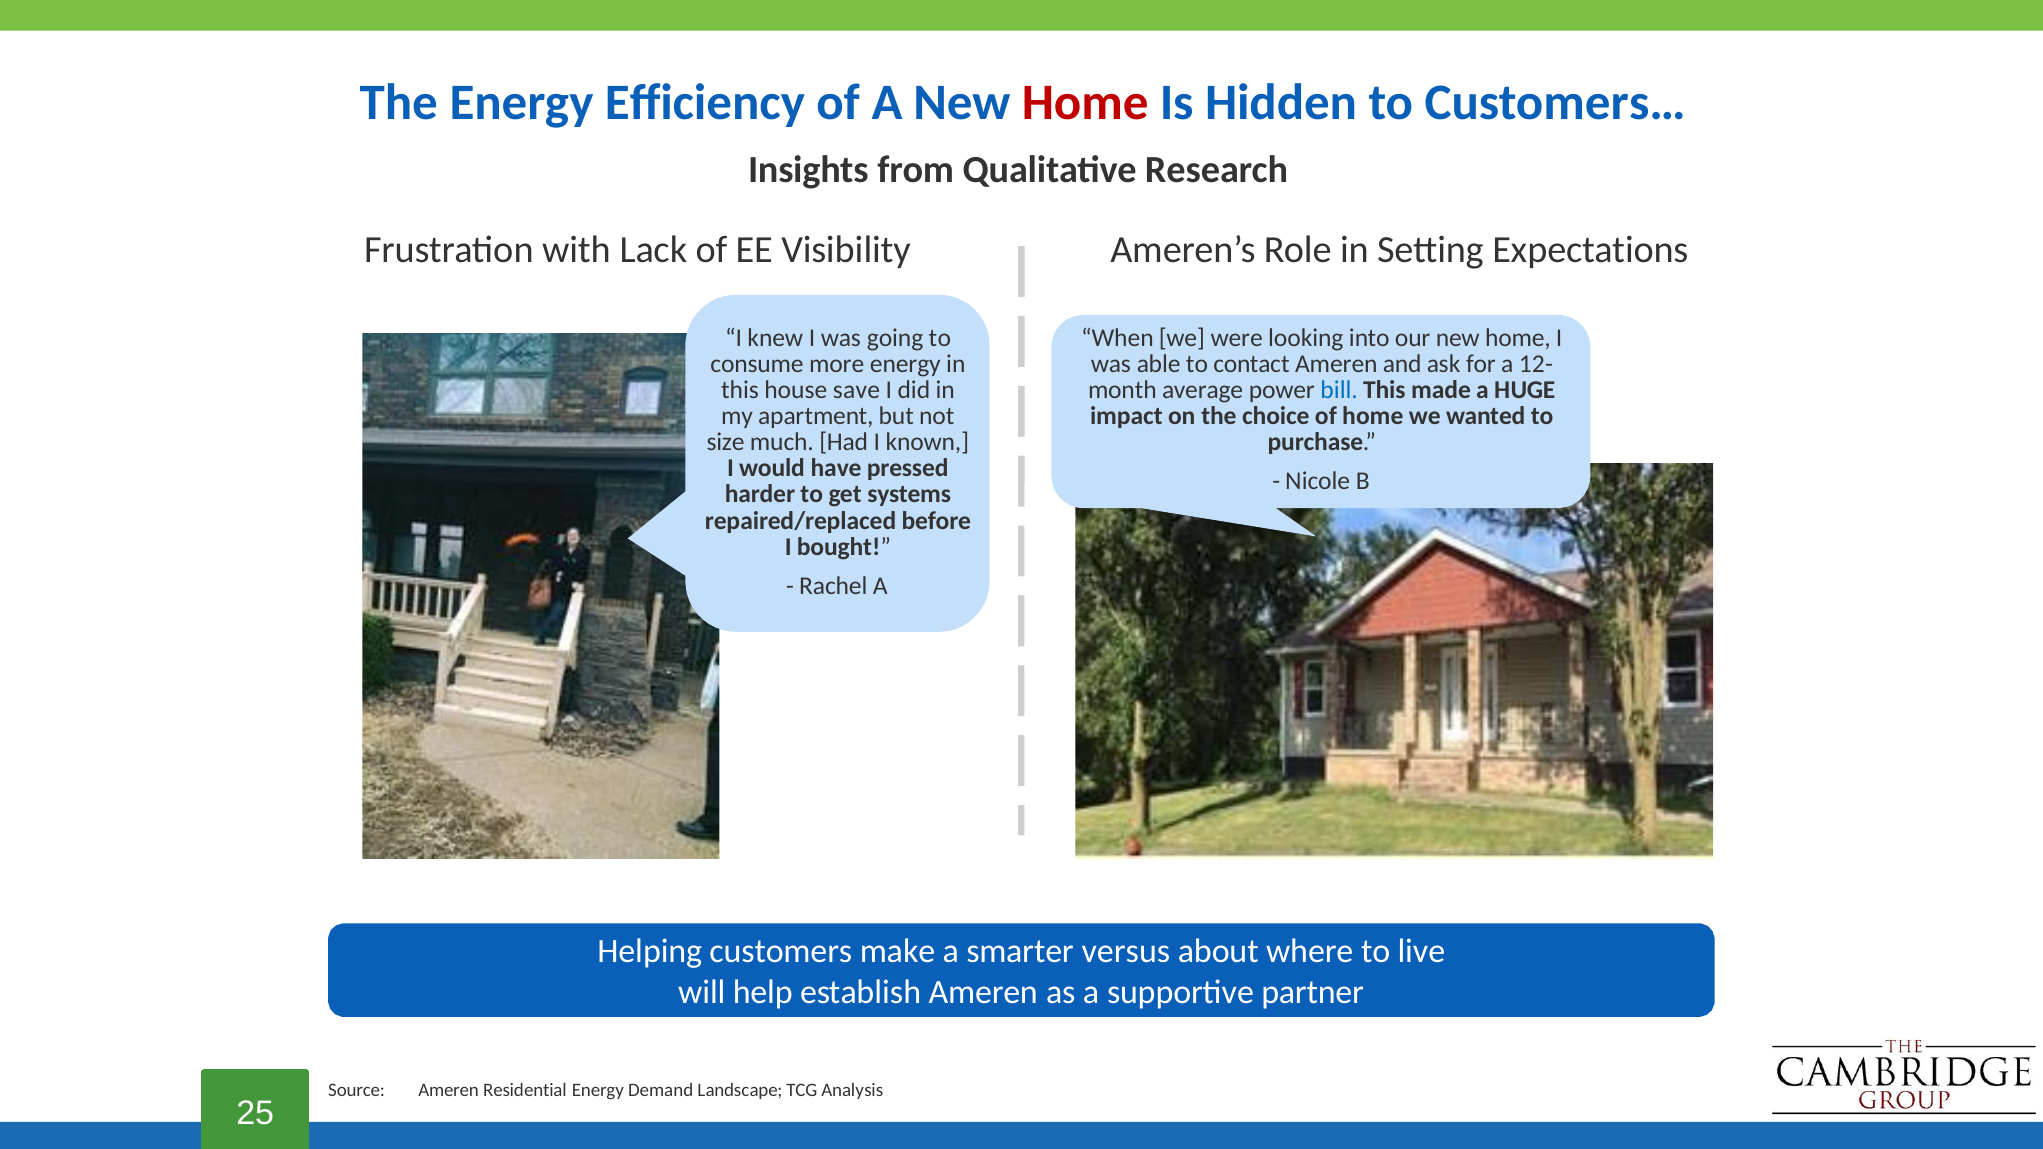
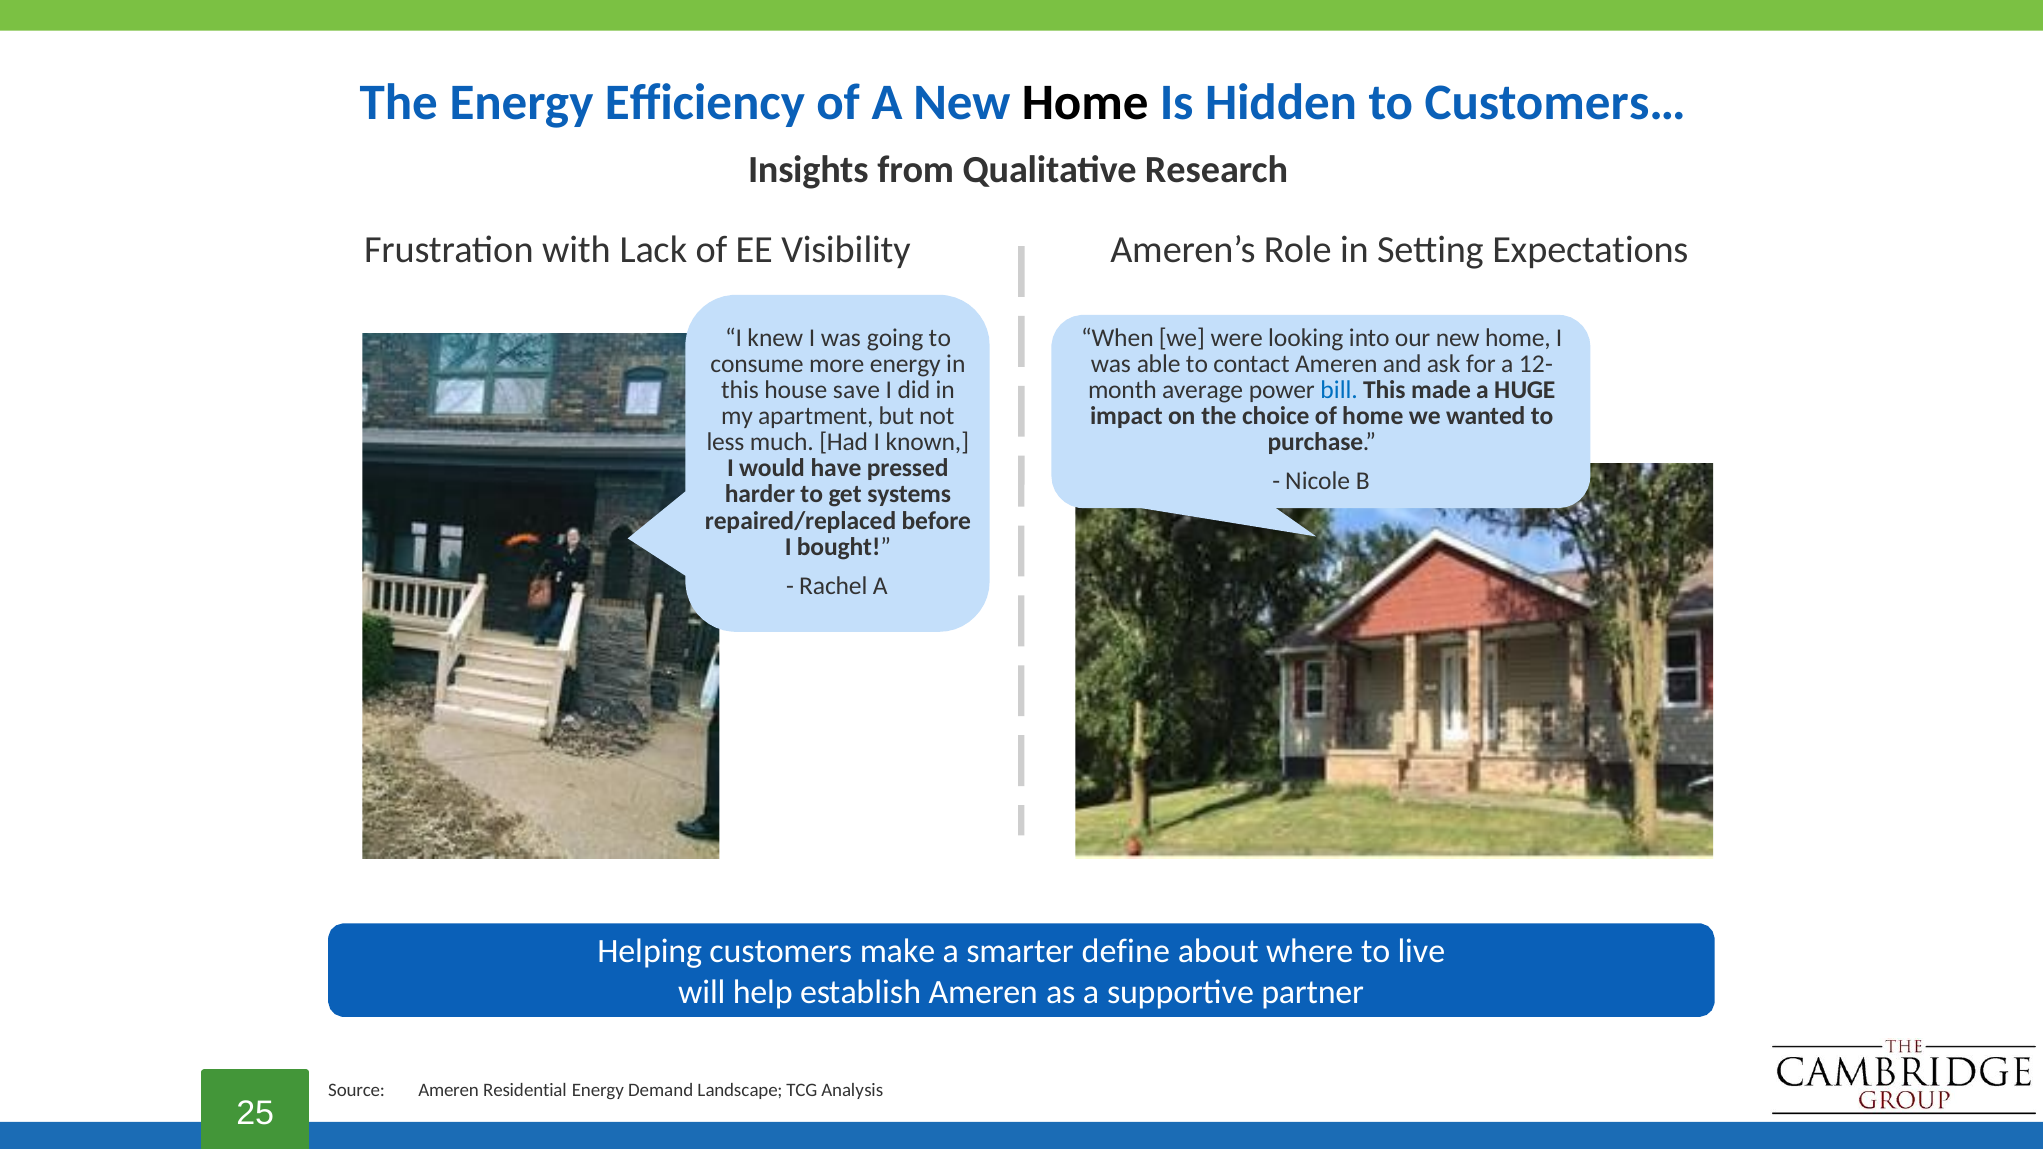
Home at (1085, 102) colour: red -> black
size: size -> less
versus: versus -> define
